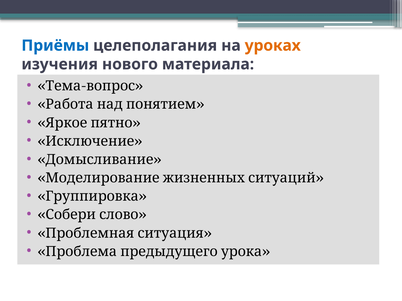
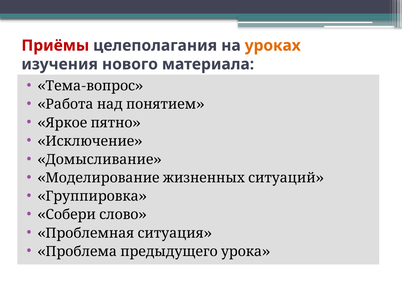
Приёмы colour: blue -> red
